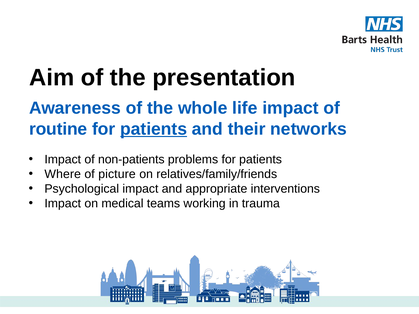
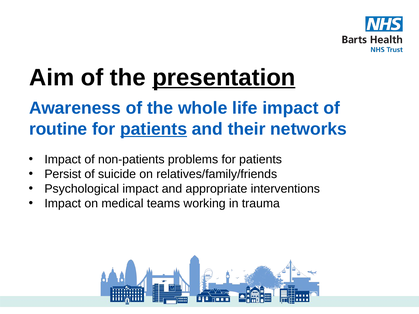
presentation underline: none -> present
Where: Where -> Persist
picture: picture -> suicide
